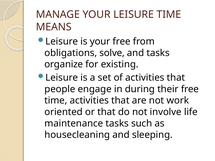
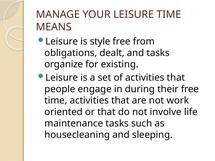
is your: your -> style
solve: solve -> dealt
